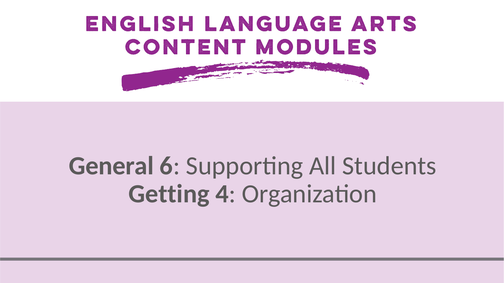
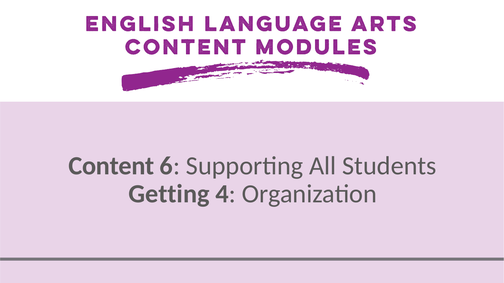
General: General -> Content
